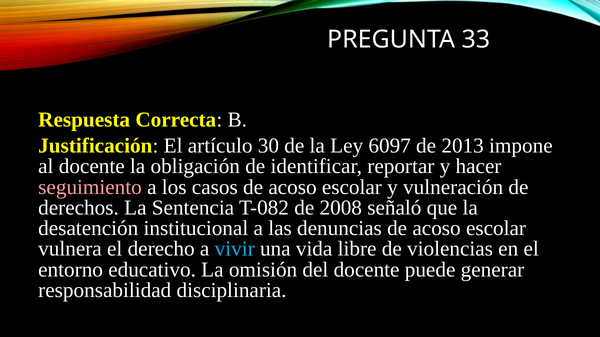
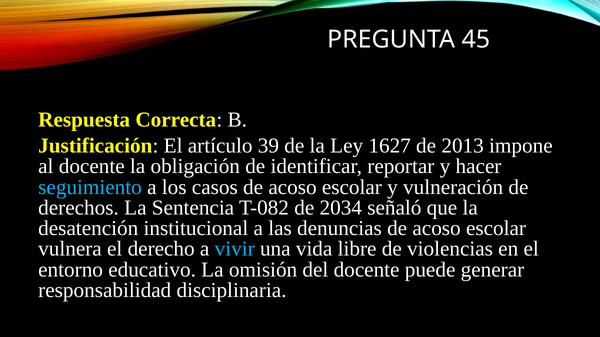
33: 33 -> 45
30: 30 -> 39
6097: 6097 -> 1627
seguimiento colour: pink -> light blue
2008: 2008 -> 2034
